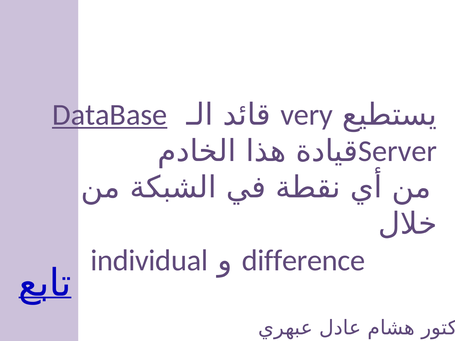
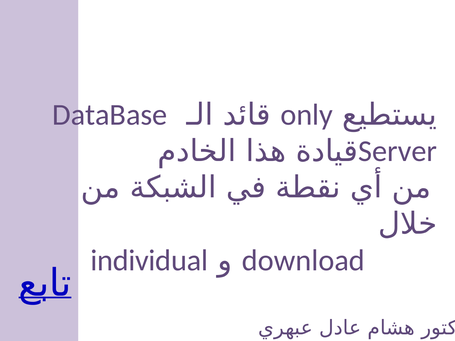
DataBase underline: present -> none
very: very -> only
difference: difference -> download
